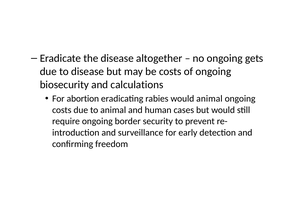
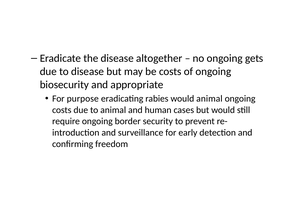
calculations: calculations -> appropriate
abortion: abortion -> purpose
